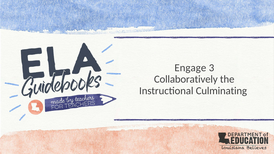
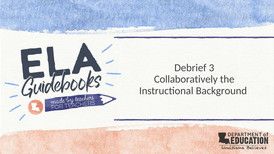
Engage: Engage -> Debrief
Culminating: Culminating -> Background
